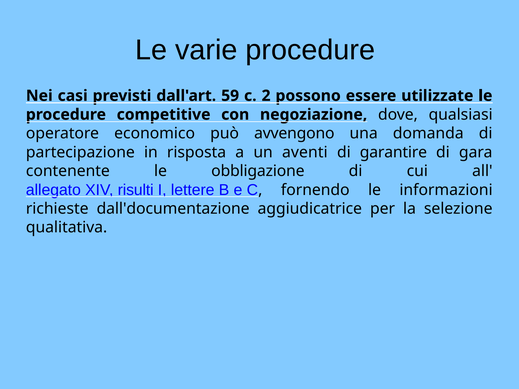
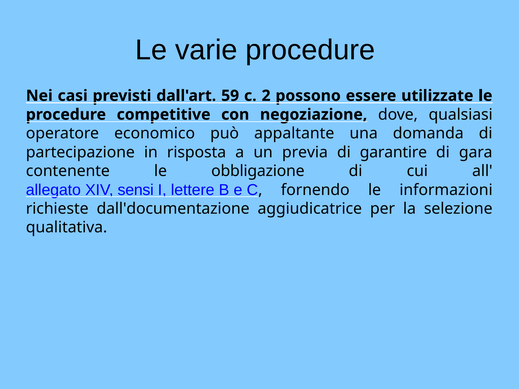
avvengono: avvengono -> appaltante
aventi: aventi -> previa
risulti: risulti -> sensi
